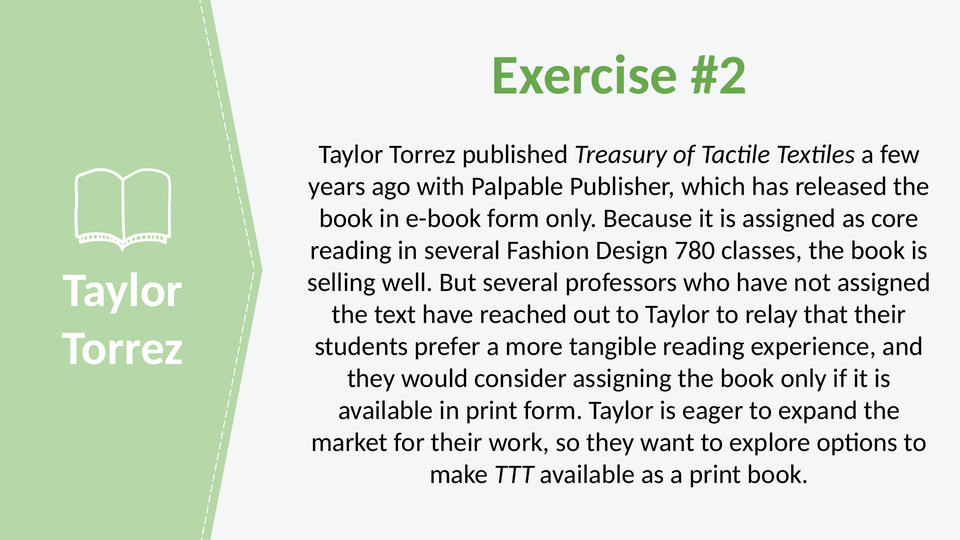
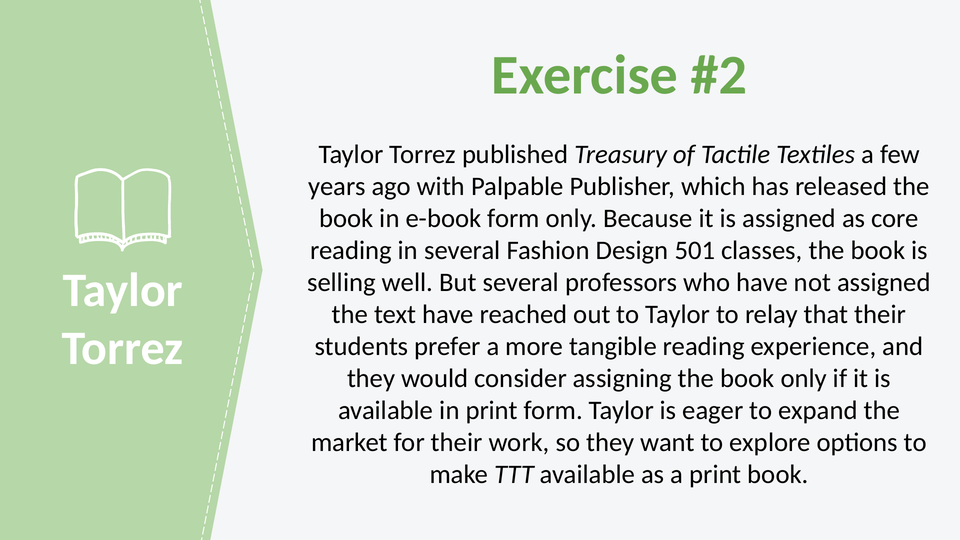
780: 780 -> 501
